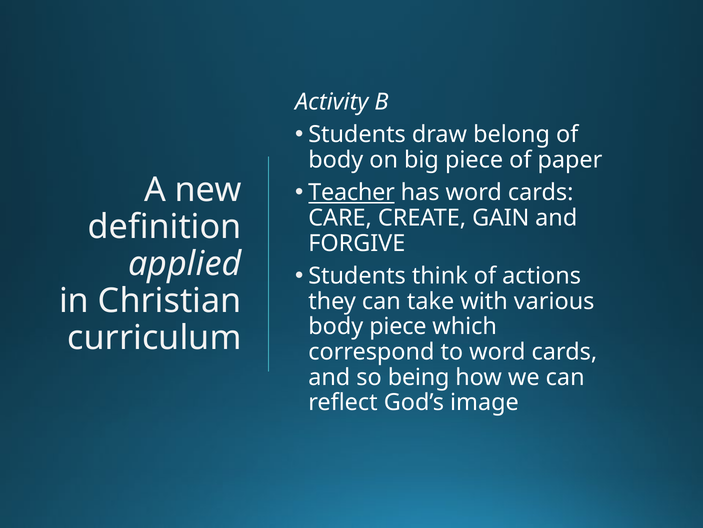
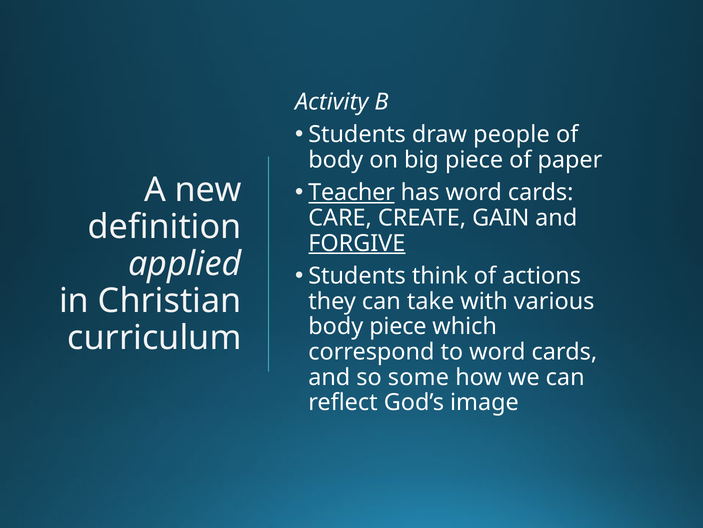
belong: belong -> people
FORGIVE underline: none -> present
being: being -> some
